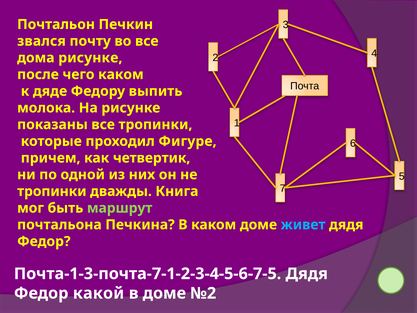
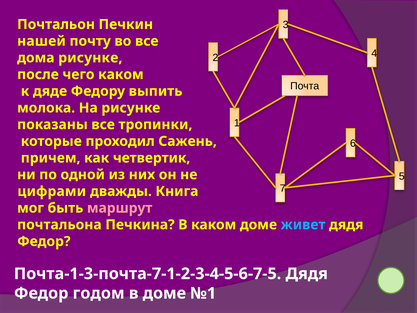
звался: звался -> нашей
Фигуре: Фигуре -> Сажень
тропинки at (52, 191): тропинки -> цифрами
маршрут colour: light green -> pink
какой: какой -> годом
№2: №2 -> №1
